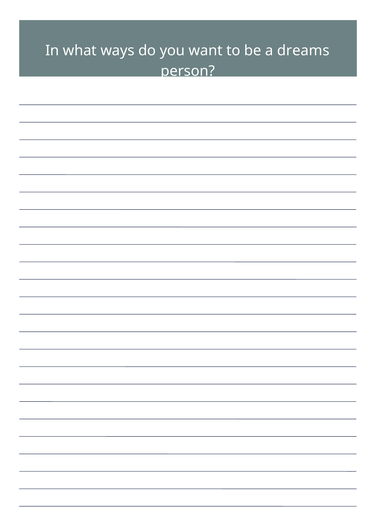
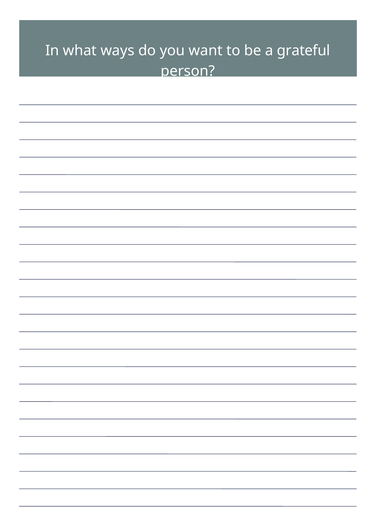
dreams: dreams -> grateful
